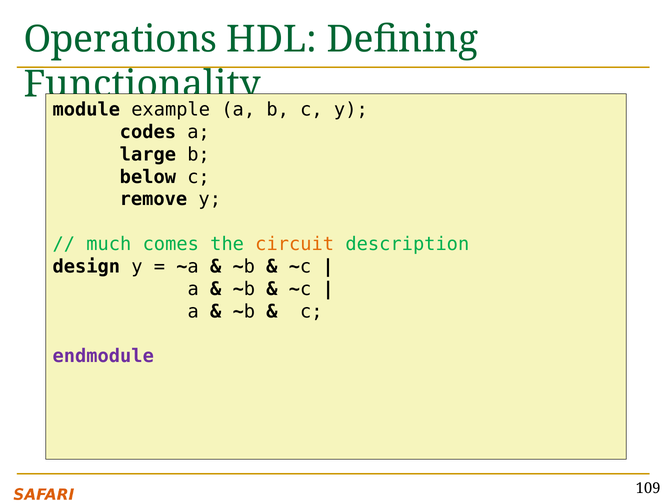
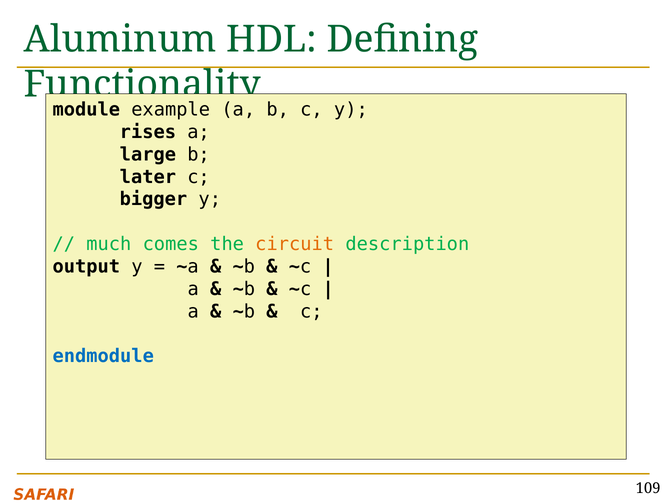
Operations: Operations -> Aluminum
codes: codes -> rises
below: below -> later
remove: remove -> bigger
design: design -> output
endmodule colour: purple -> blue
